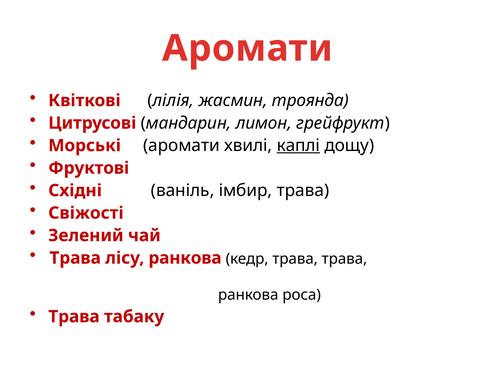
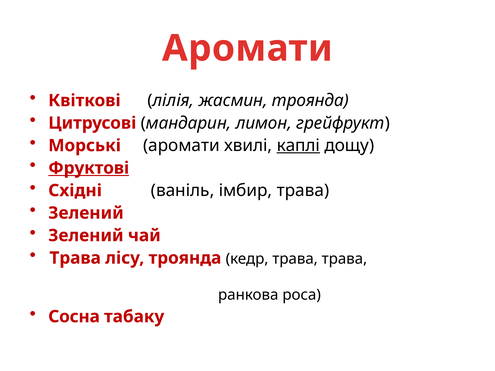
Фруктові underline: none -> present
Свіжості at (86, 213): Свіжості -> Зелений
лісу ранкова: ранкова -> троянда
Трава at (74, 317): Трава -> Сосна
